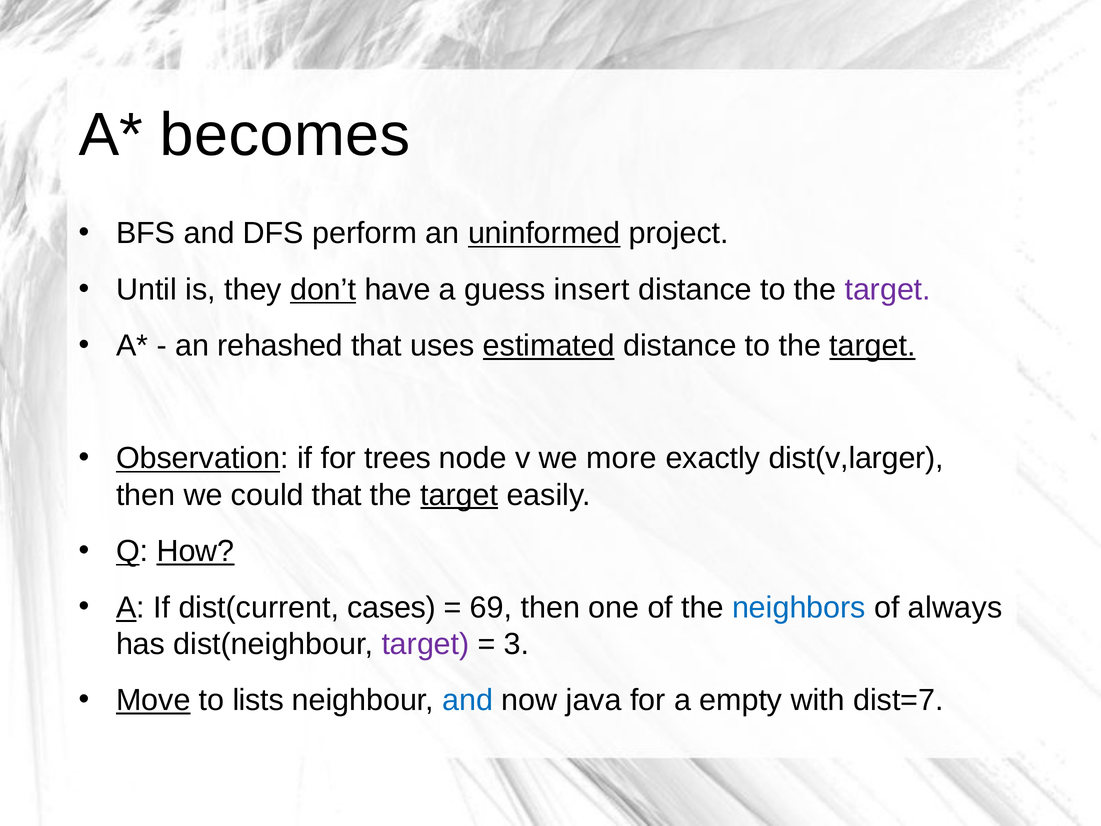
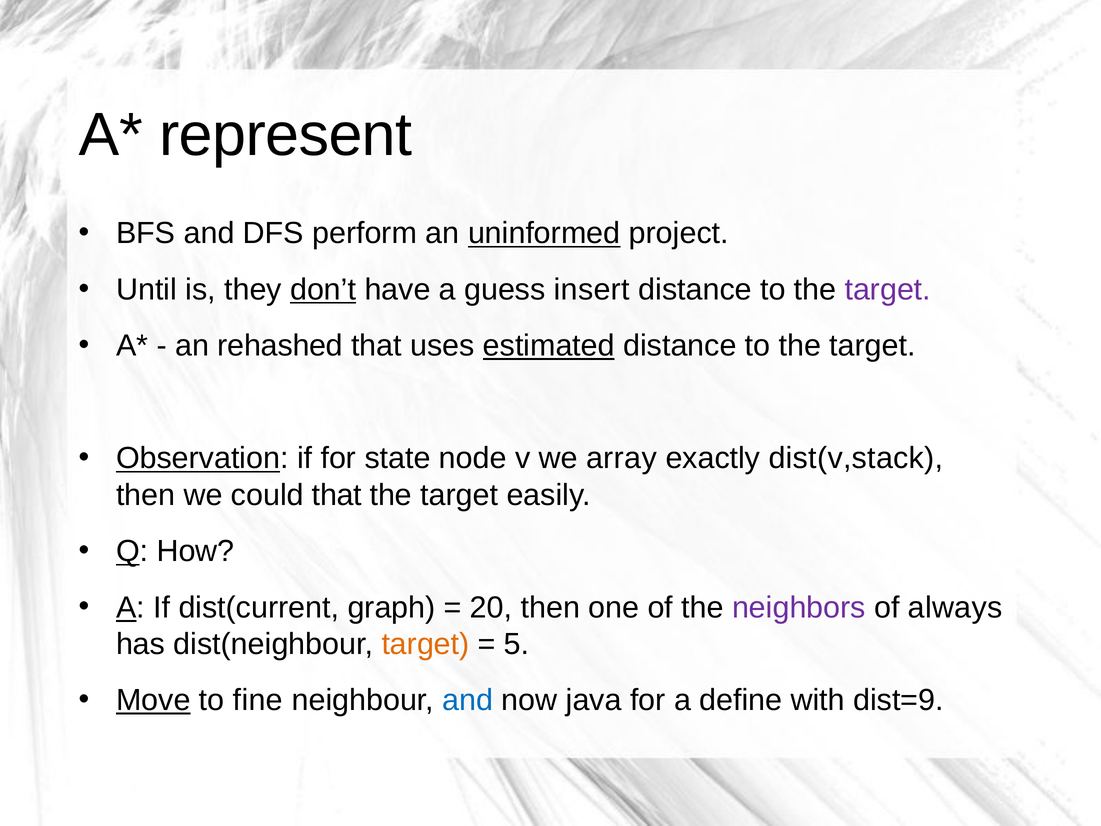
becomes: becomes -> represent
target at (872, 346) underline: present -> none
trees: trees -> state
more: more -> array
dist(v,larger: dist(v,larger -> dist(v,stack
target at (459, 495) underline: present -> none
How underline: present -> none
cases: cases -> graph
69: 69 -> 20
neighbors colour: blue -> purple
target at (426, 644) colour: purple -> orange
3: 3 -> 5
lists: lists -> fine
empty: empty -> define
dist=7: dist=7 -> dist=9
